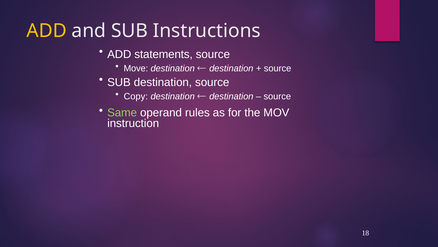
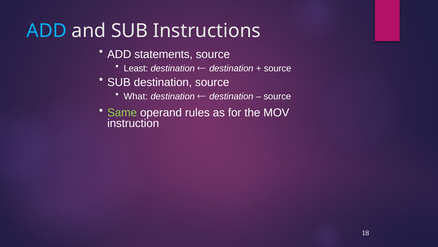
ADD at (47, 31) colour: yellow -> light blue
Move: Move -> Least
Copy: Copy -> What
